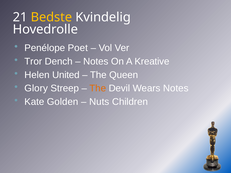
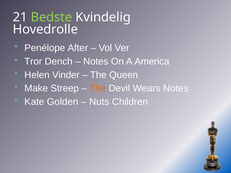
Bedste colour: yellow -> light green
Poet: Poet -> After
Kreative: Kreative -> America
United: United -> Vinder
Glory: Glory -> Make
